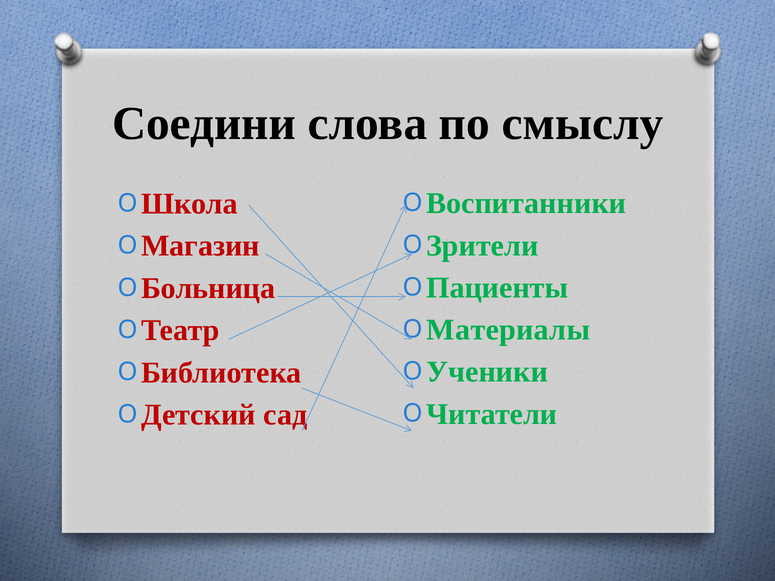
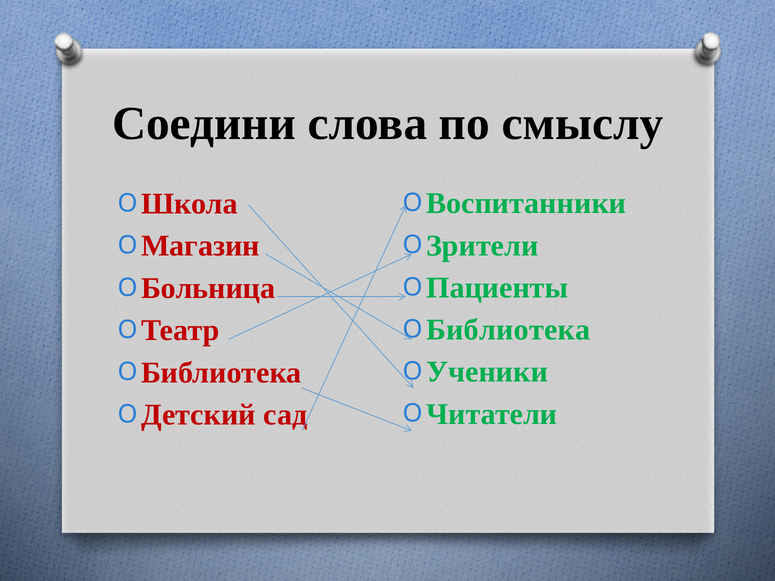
Материалы at (508, 330): Материалы -> Библиотека
